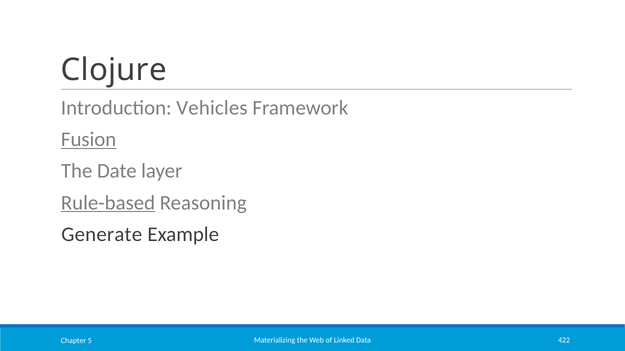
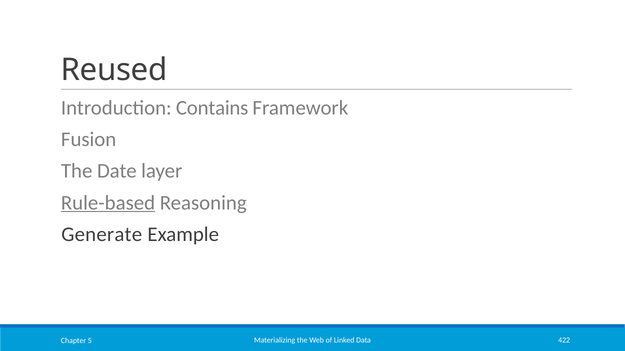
Clojure: Clojure -> Reused
Vehicles: Vehicles -> Contains
Fusion underline: present -> none
